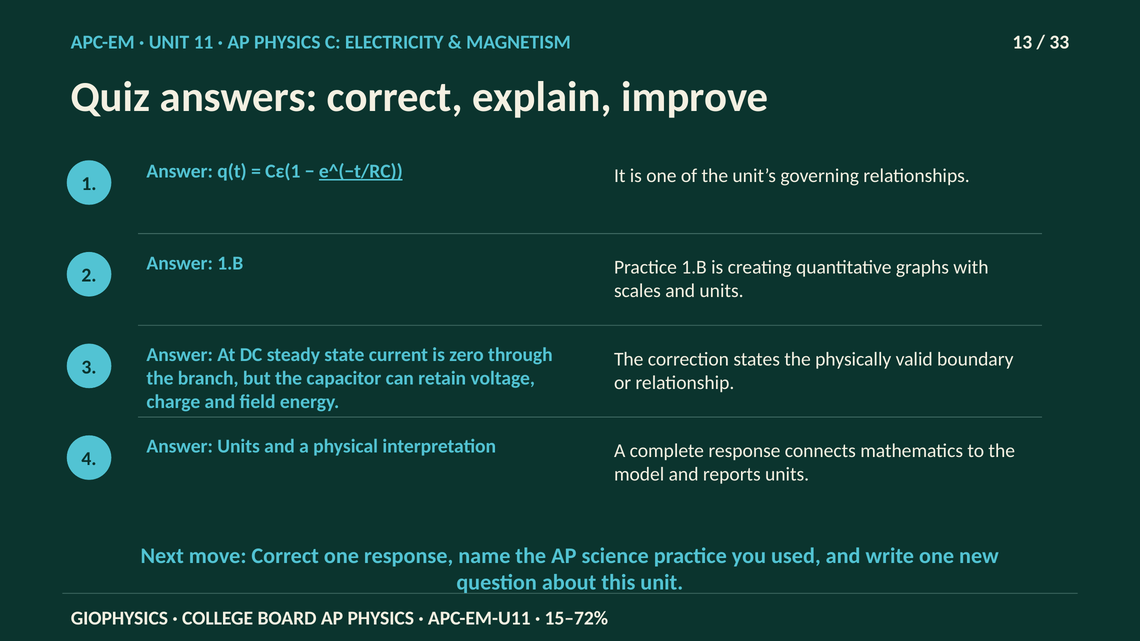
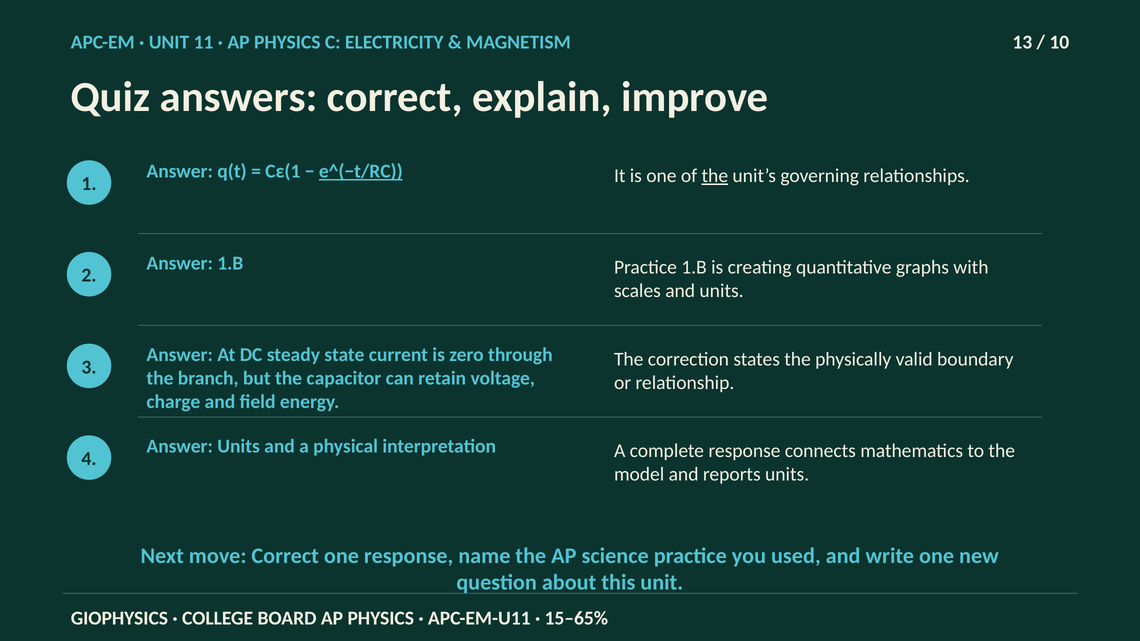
33: 33 -> 10
the at (715, 176) underline: none -> present
15–72%: 15–72% -> 15–65%
